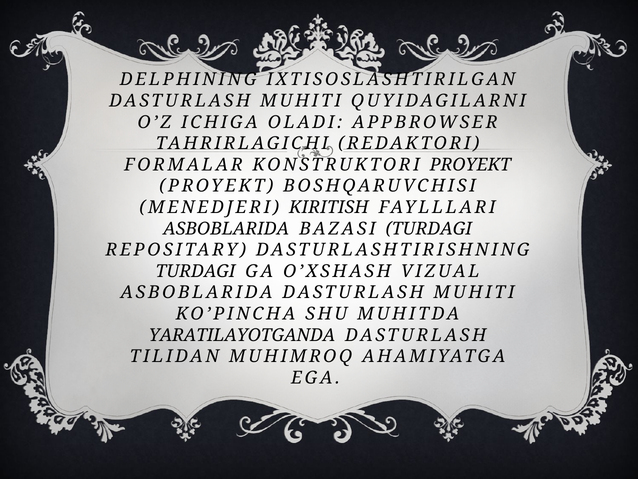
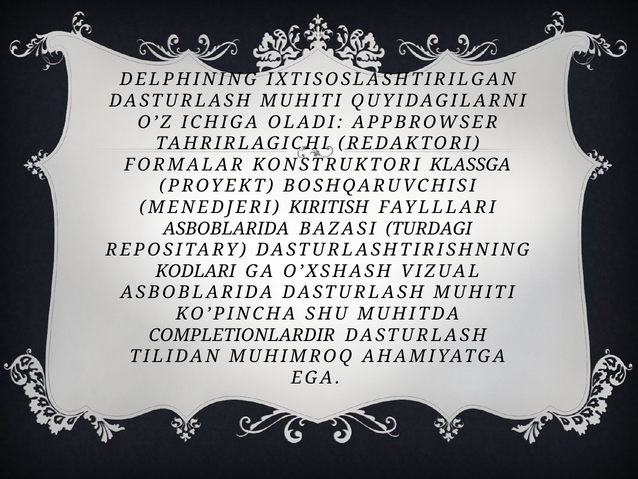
KONSTRUKTORI PROYEKT: PROYEKT -> KLASSGA
TURDAGI at (196, 271): TURDAGI -> KODLARI
YARATILAYOTGANDA: YARATILAYOTGANDA -> COMPLETIONLARDIR
